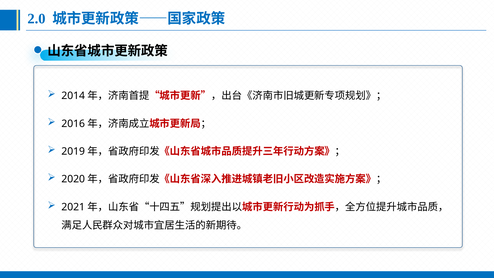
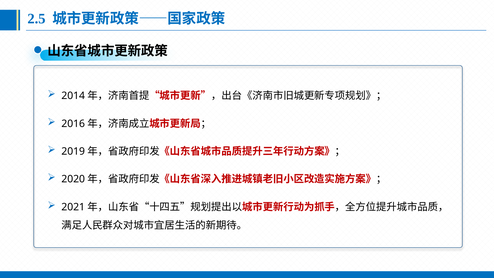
2.0: 2.0 -> 2.5
